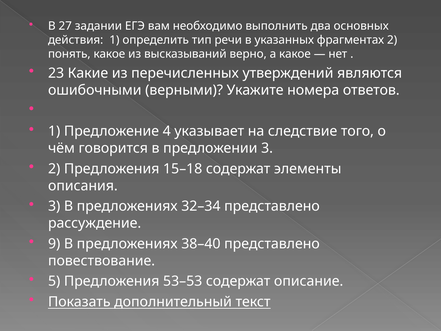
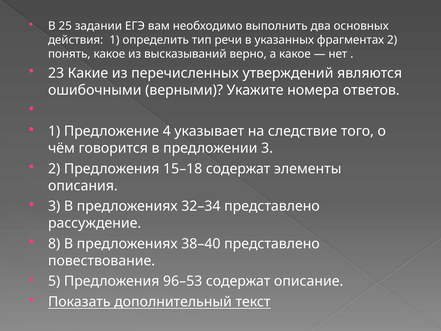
27: 27 -> 25
9: 9 -> 8
53–53: 53–53 -> 96–53
